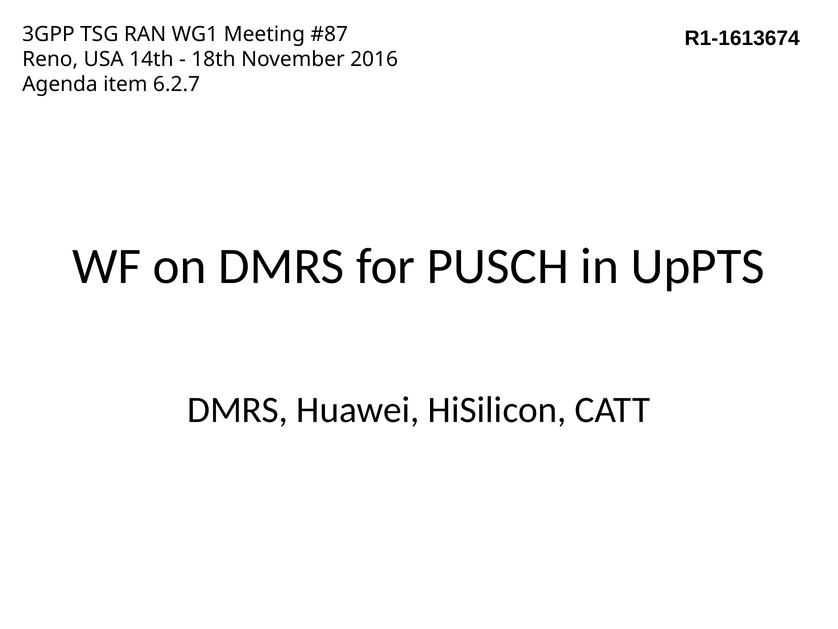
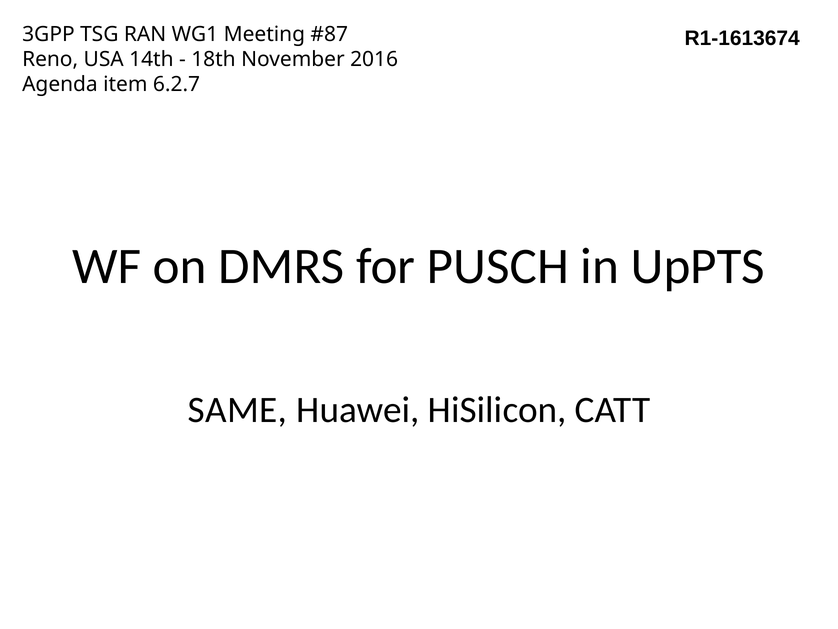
DMRS at (238, 409): DMRS -> SAME
